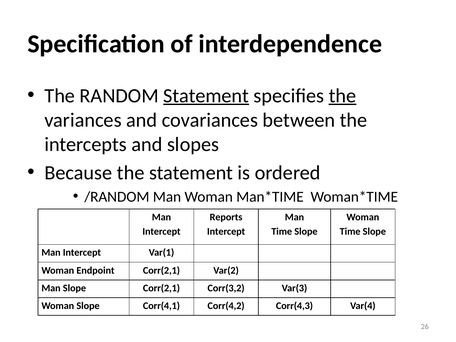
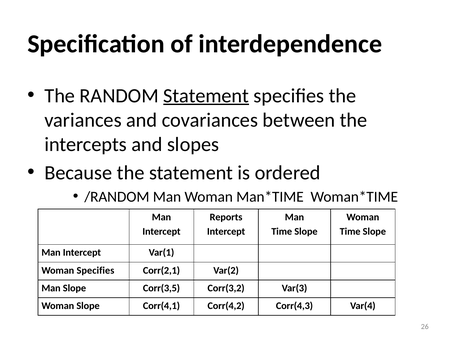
the at (342, 96) underline: present -> none
Woman Endpoint: Endpoint -> Specifies
Slope Corr(2,1: Corr(2,1 -> Corr(3,5
